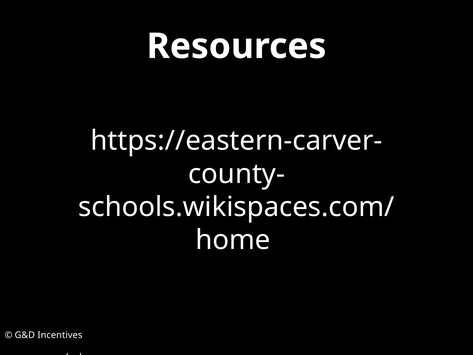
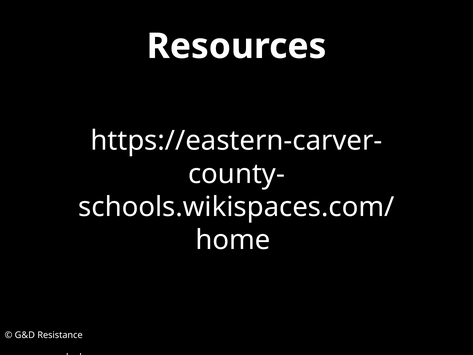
Incentives: Incentives -> Resistance
